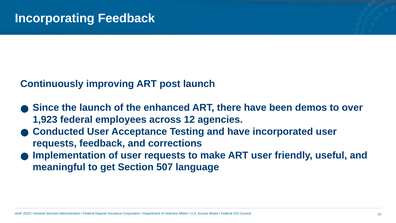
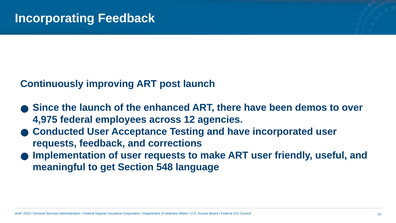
1,923: 1,923 -> 4,975
507: 507 -> 548
